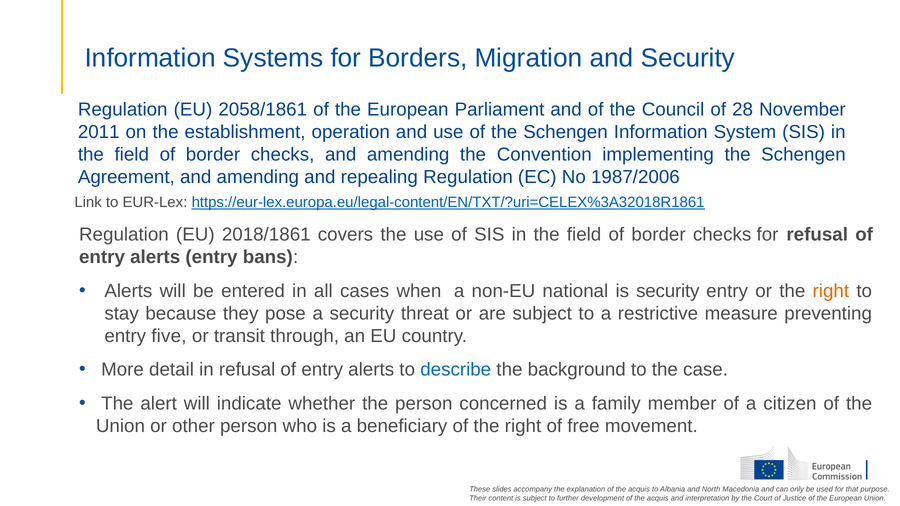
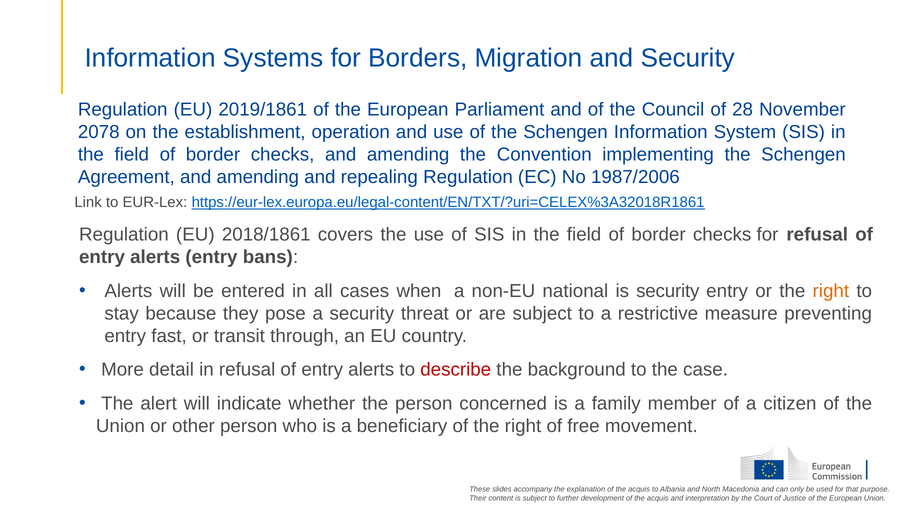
2058/1861: 2058/1861 -> 2019/1861
2011: 2011 -> 2078
five: five -> fast
describe colour: blue -> red
